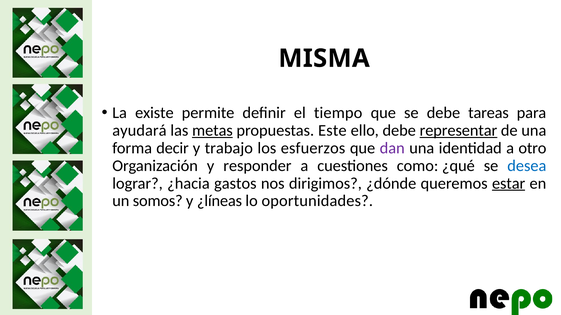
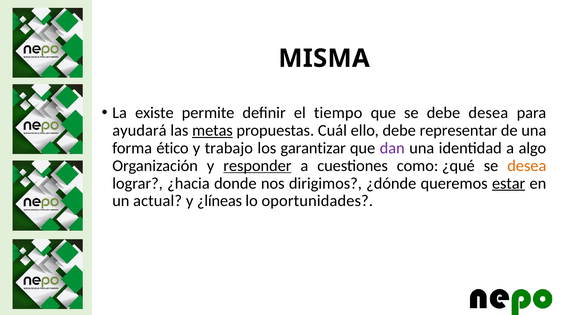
debe tareas: tareas -> desea
Este: Este -> Cuál
representar underline: present -> none
decir: decir -> ético
esfuerzos: esfuerzos -> garantizar
otro: otro -> algo
responder underline: none -> present
desea at (527, 166) colour: blue -> orange
gastos: gastos -> donde
somos: somos -> actual
